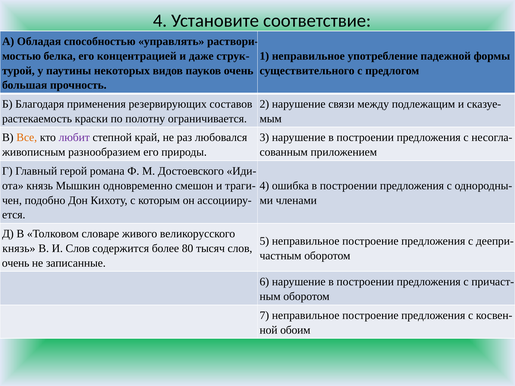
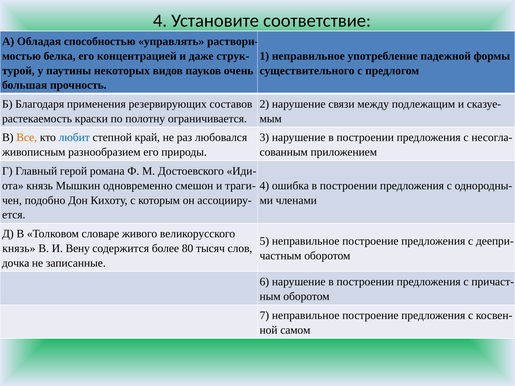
любит colour: purple -> blue
И Слов: Слов -> Вену
очень at (16, 263): очень -> дочка
обоим: обоим -> самом
